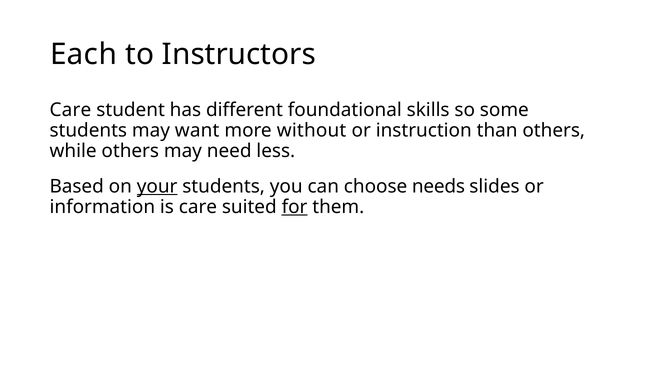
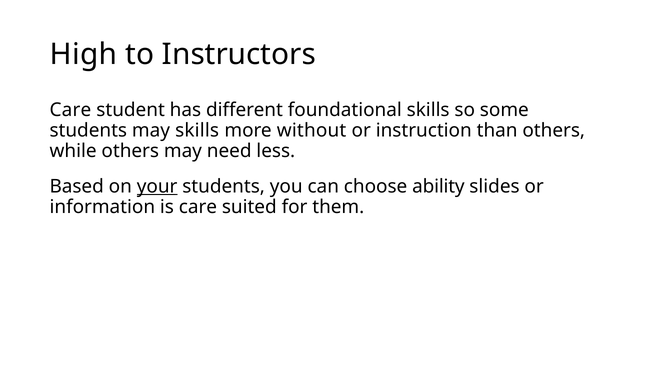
Each: Each -> High
may want: want -> skills
needs: needs -> ability
for underline: present -> none
